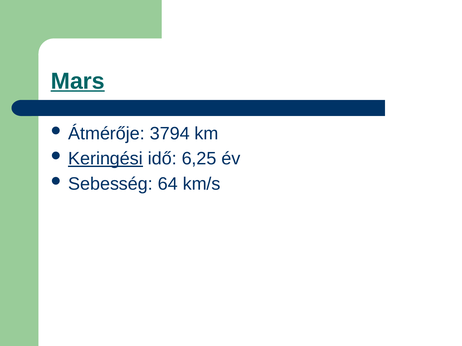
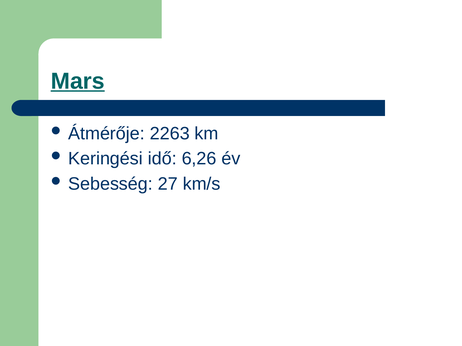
3794: 3794 -> 2263
Keringési underline: present -> none
6,25: 6,25 -> 6,26
64: 64 -> 27
